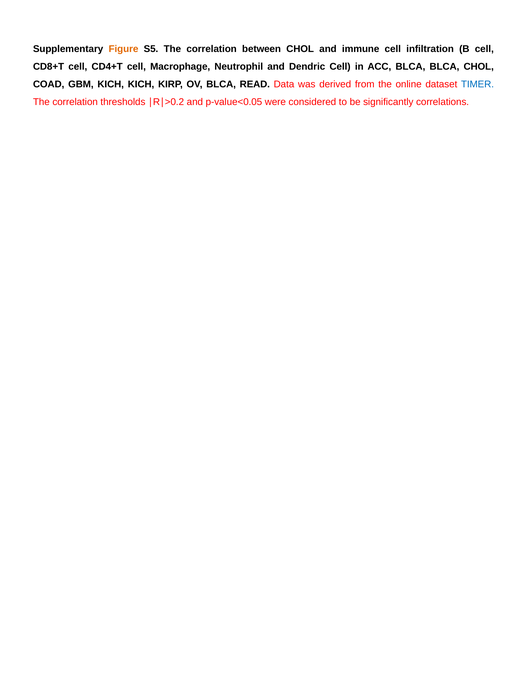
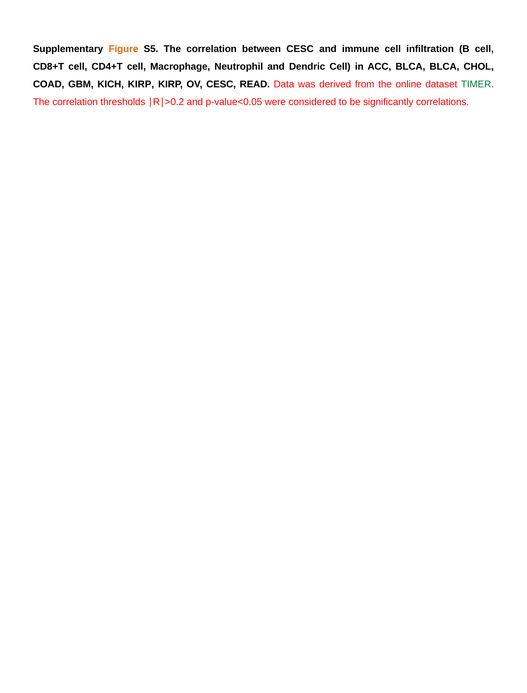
between CHOL: CHOL -> CESC
KICH KICH: KICH -> KIRP
OV BLCA: BLCA -> CESC
TIMER colour: blue -> green
